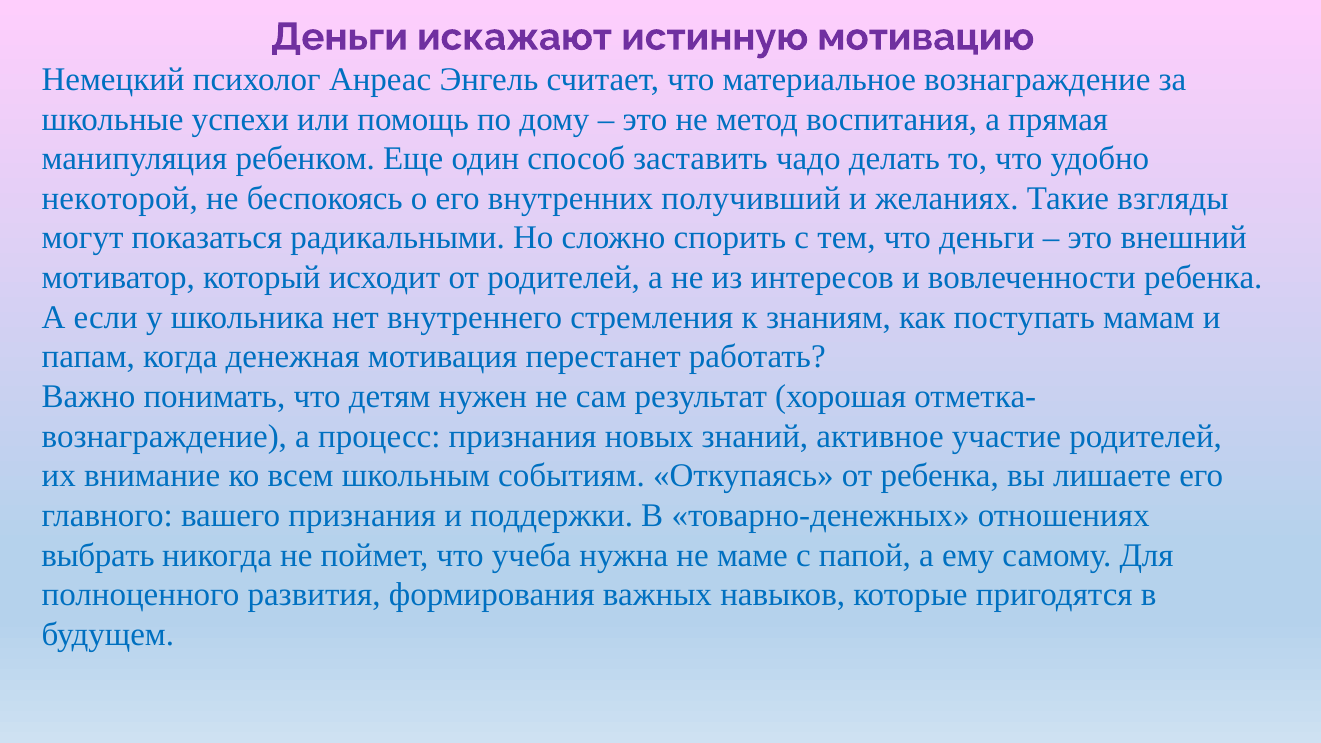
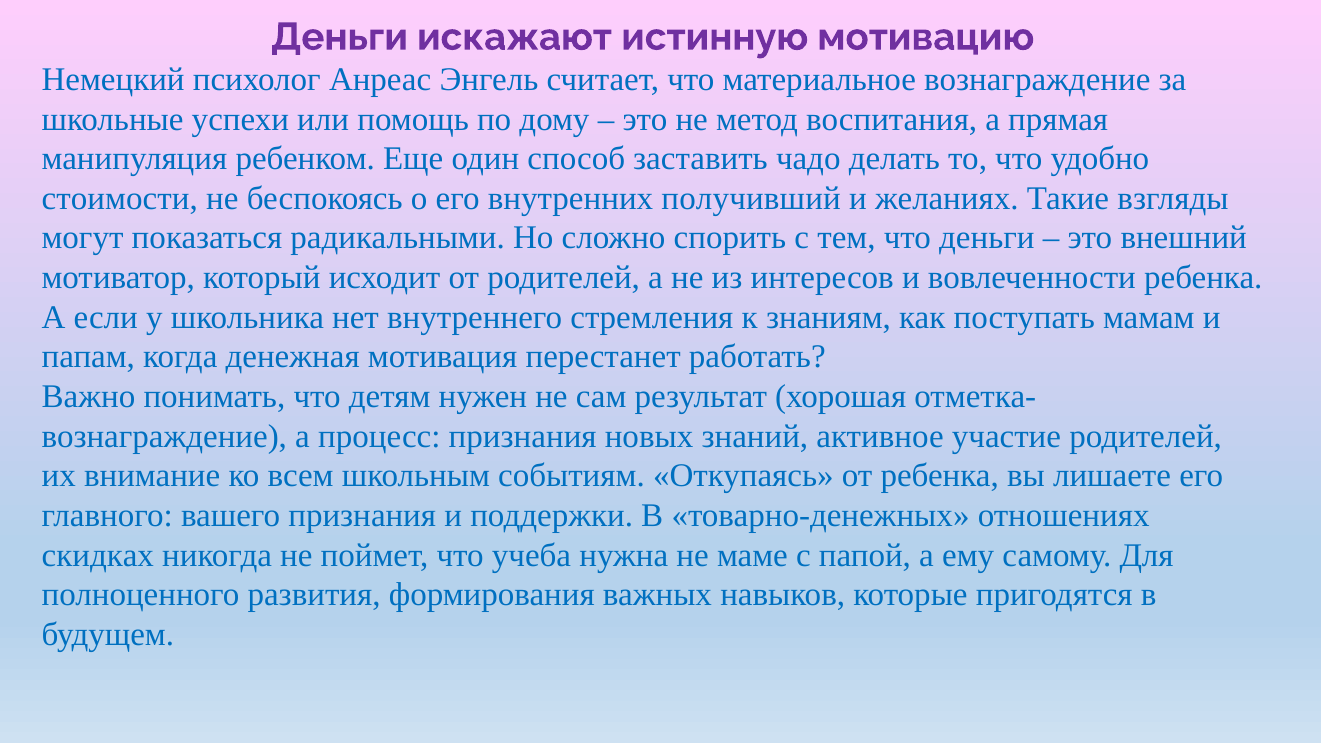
некоторой: некоторой -> стоимости
выбрать: выбрать -> скидках
